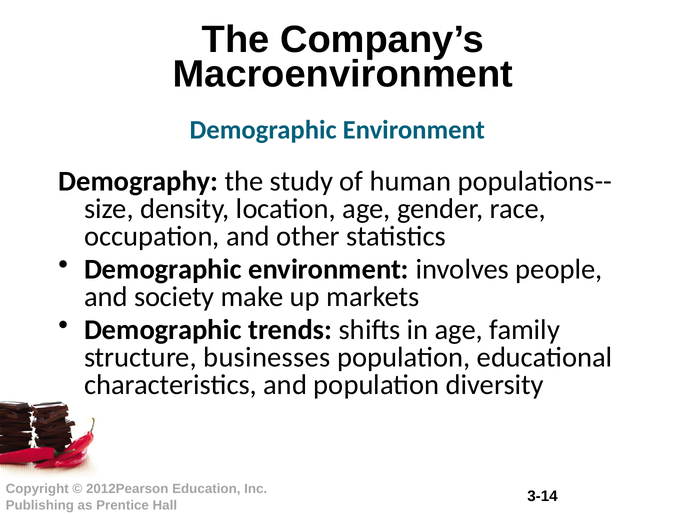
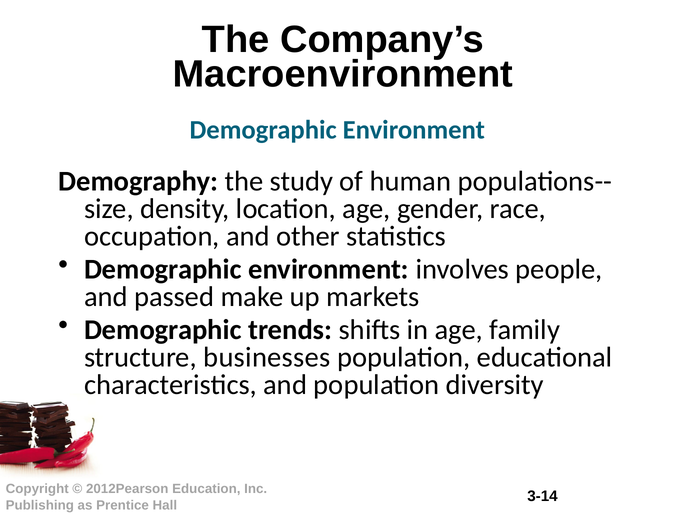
society: society -> passed
